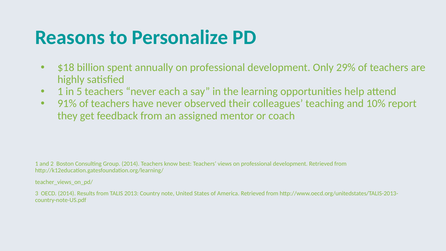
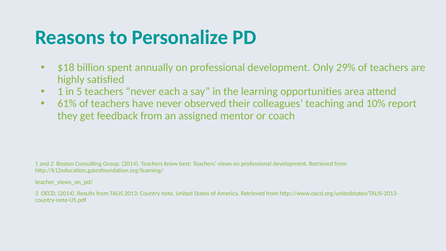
help: help -> area
91%: 91% -> 61%
